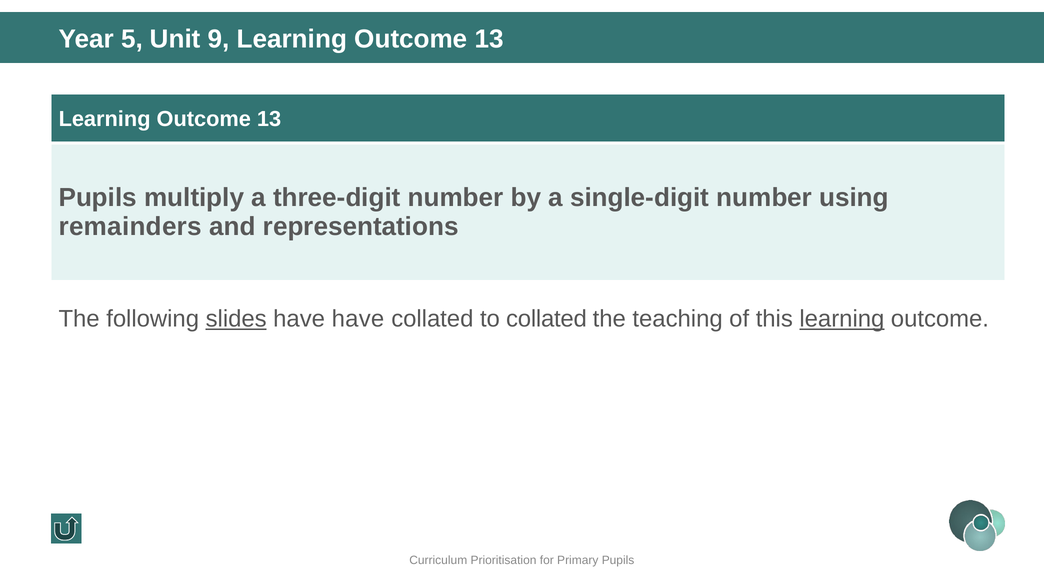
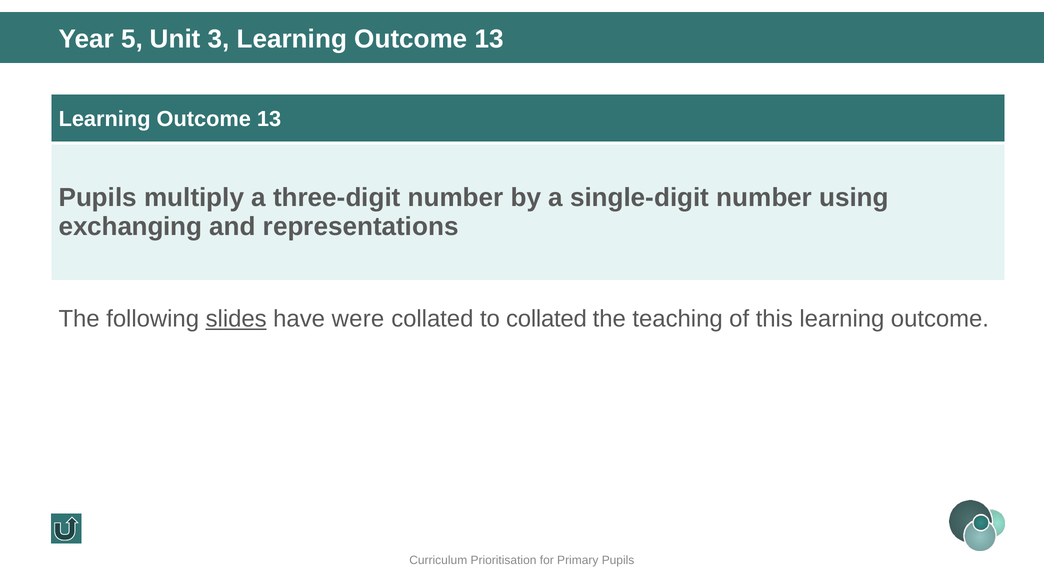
9: 9 -> 3
remainders: remainders -> exchanging
have have: have -> were
learning at (842, 319) underline: present -> none
